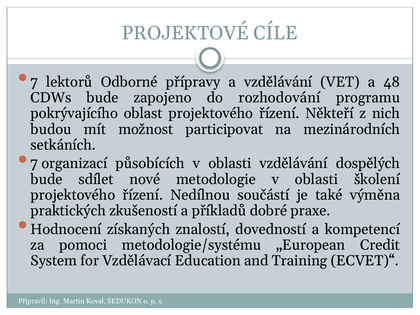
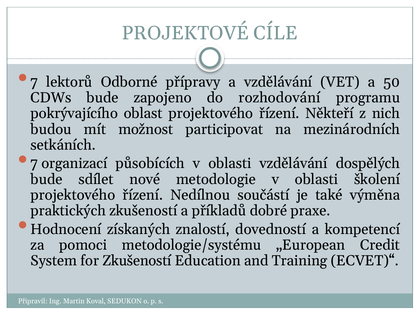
48: 48 -> 50
for Vzdělávací: Vzdělávací -> Zkušeností
